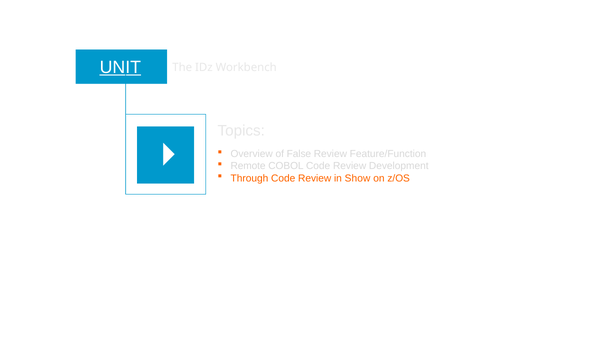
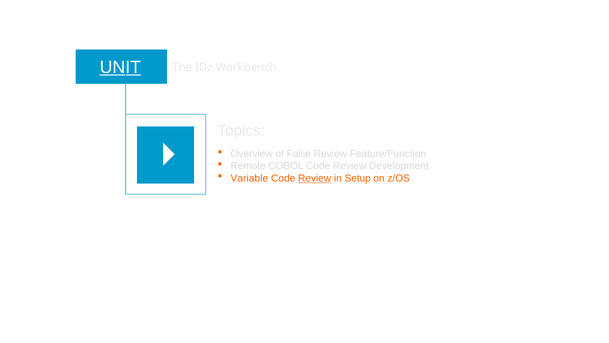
Through: Through -> Variable
Review at (315, 178) underline: none -> present
Show: Show -> Setup
